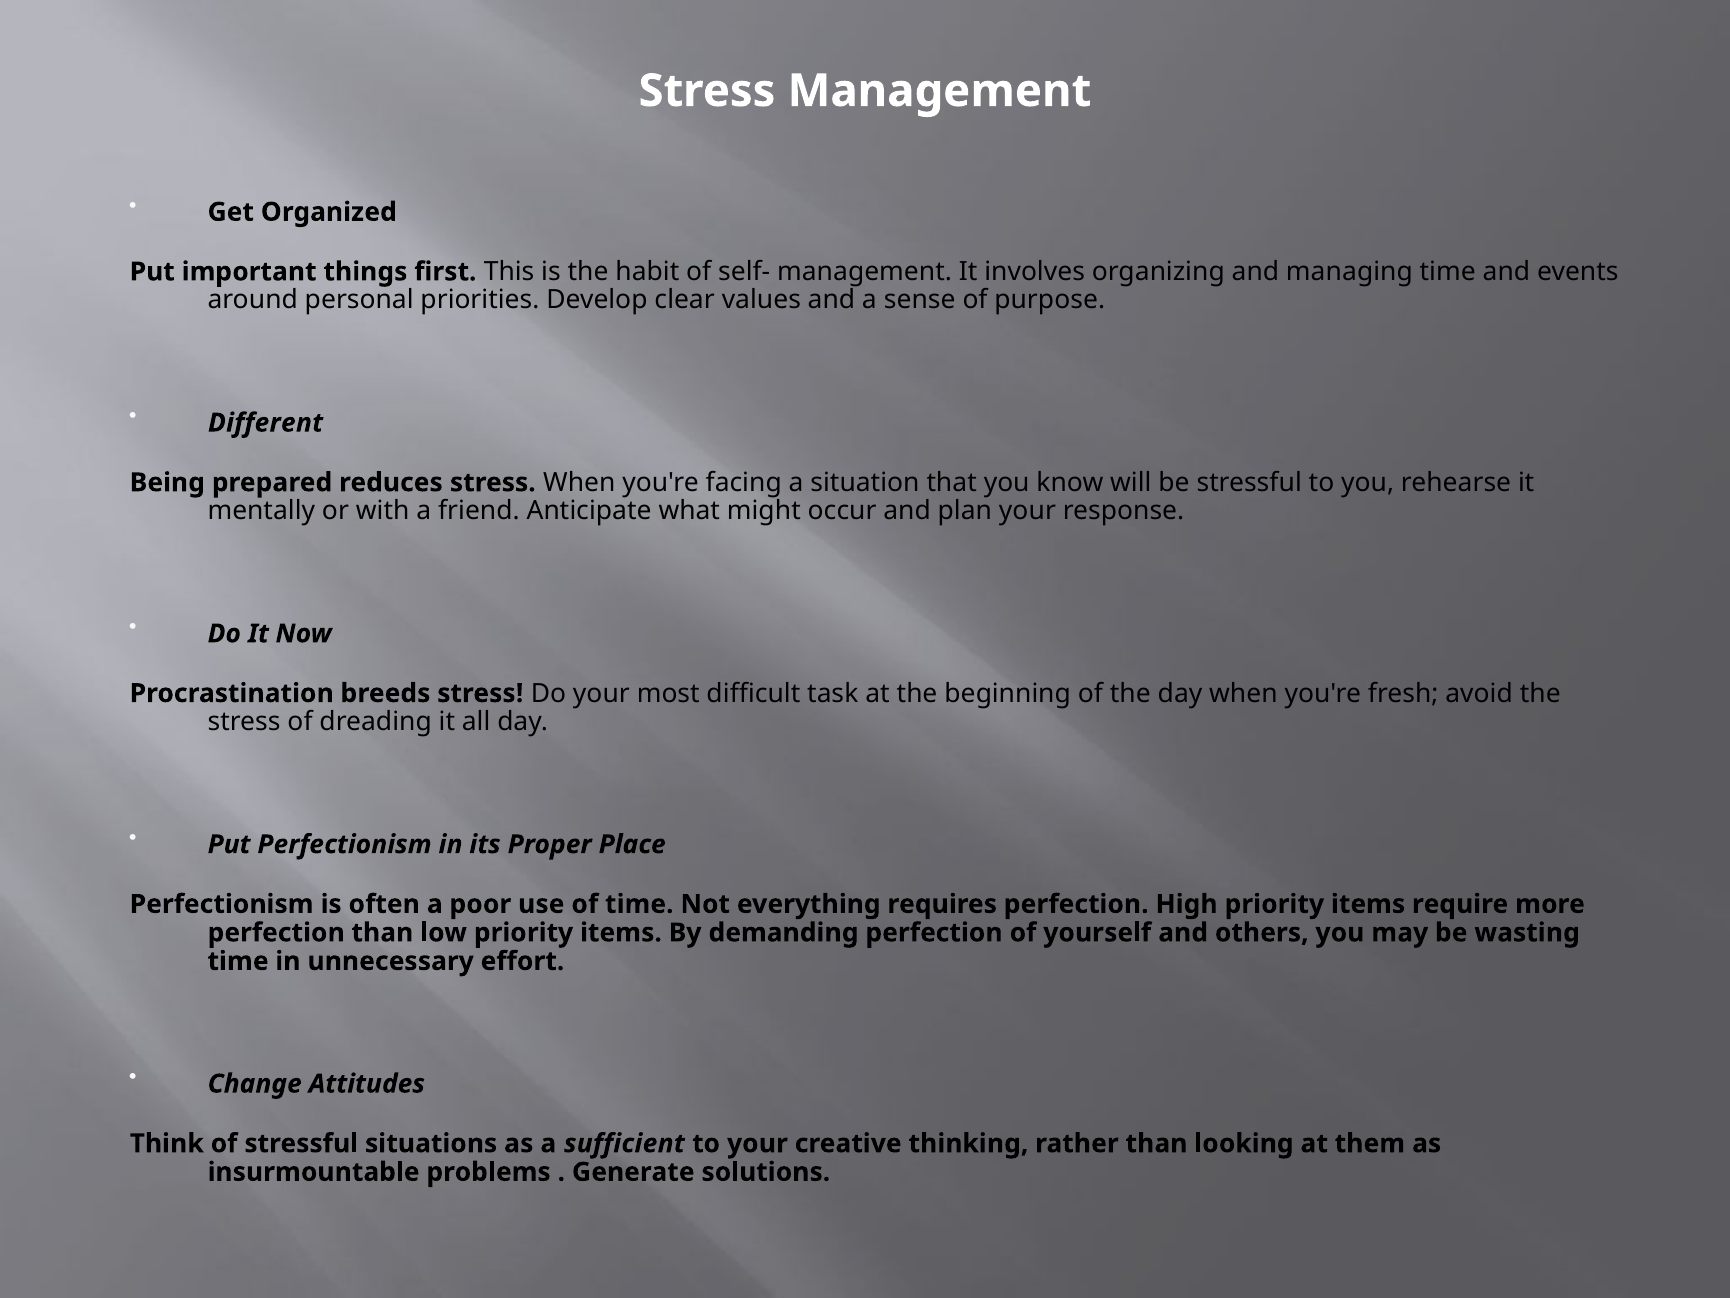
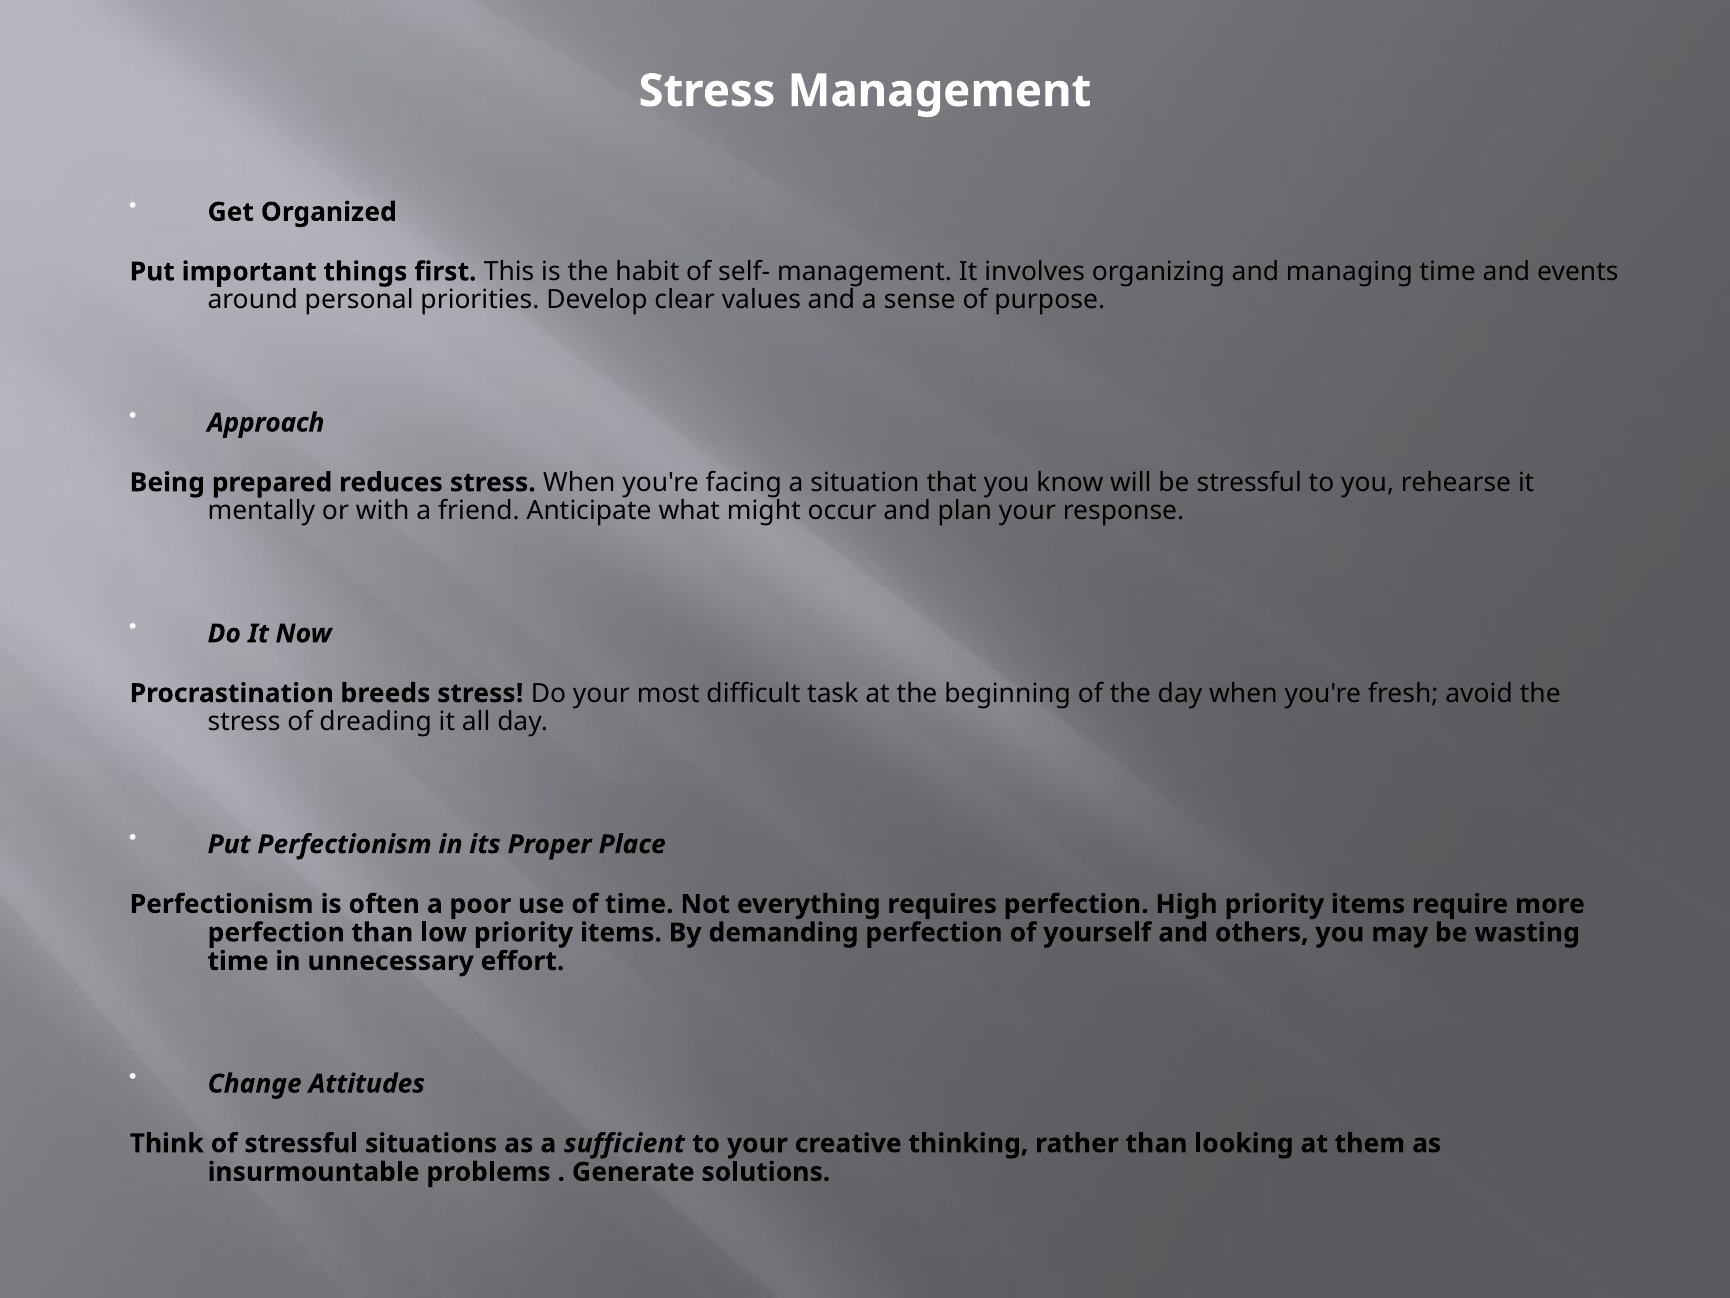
Different: Different -> Approach
